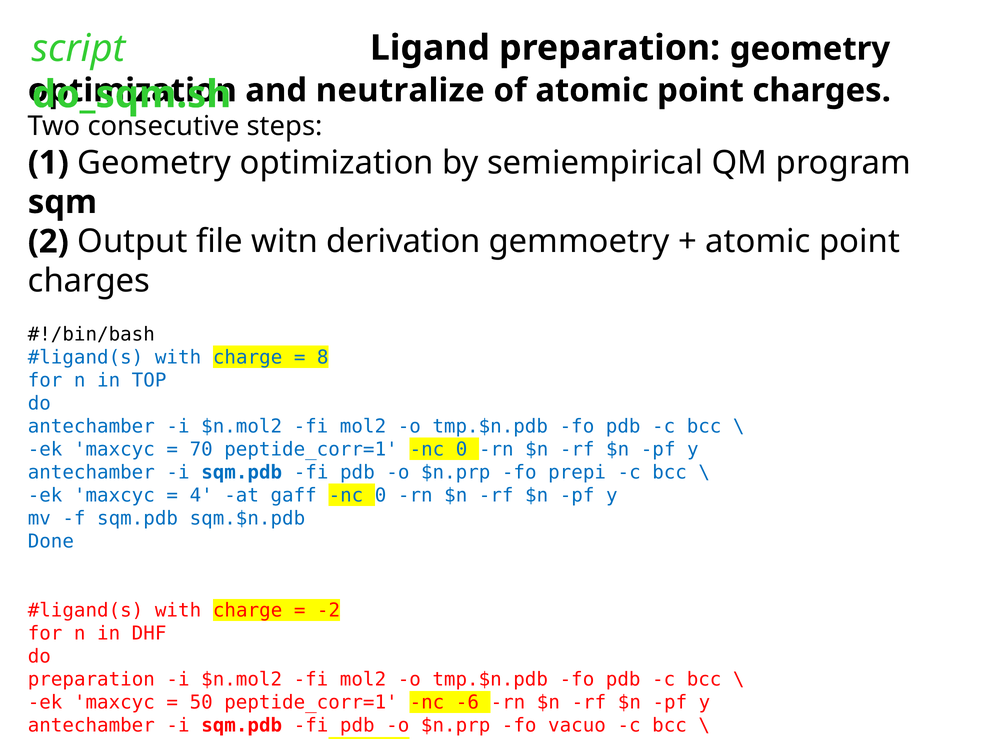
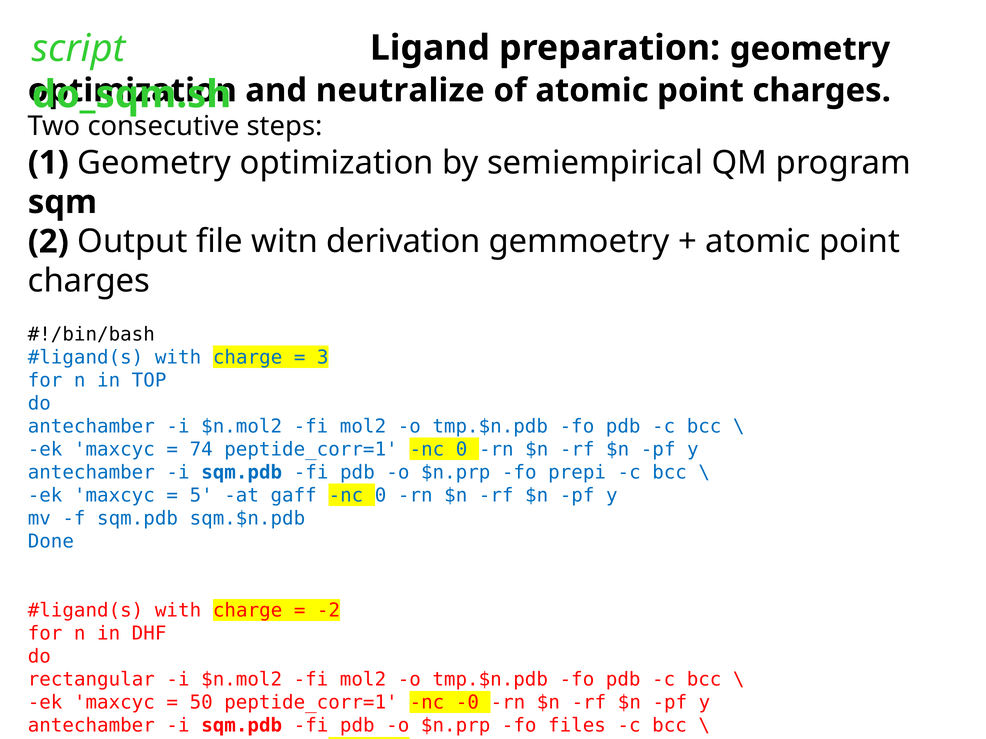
8: 8 -> 3
70: 70 -> 74
4: 4 -> 5
preparation at (91, 680): preparation -> rectangular
-6: -6 -> -0
vacuo: vacuo -> files
